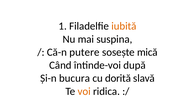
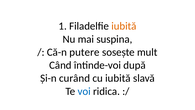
mică: mică -> mult
bucura: bucura -> curând
cu dorită: dorită -> iubită
voi colour: orange -> blue
